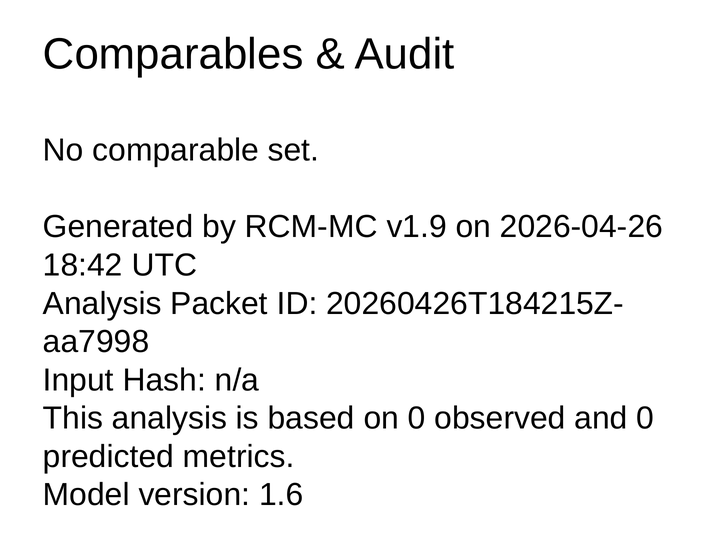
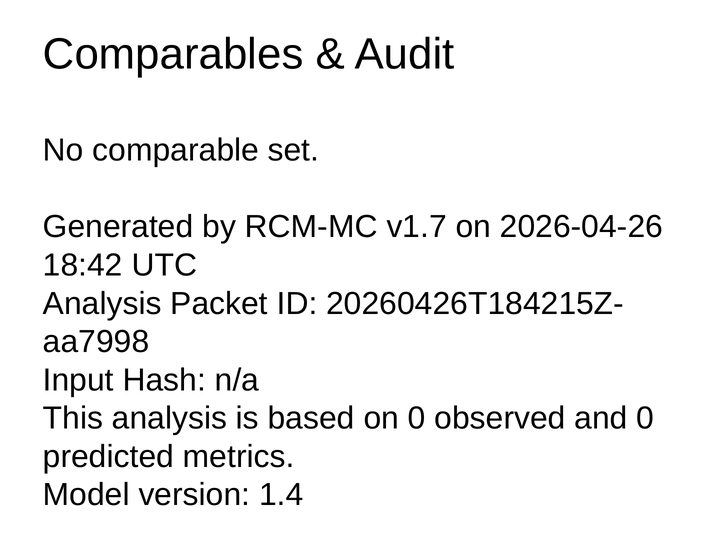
v1.9: v1.9 -> v1.7
1.6: 1.6 -> 1.4
